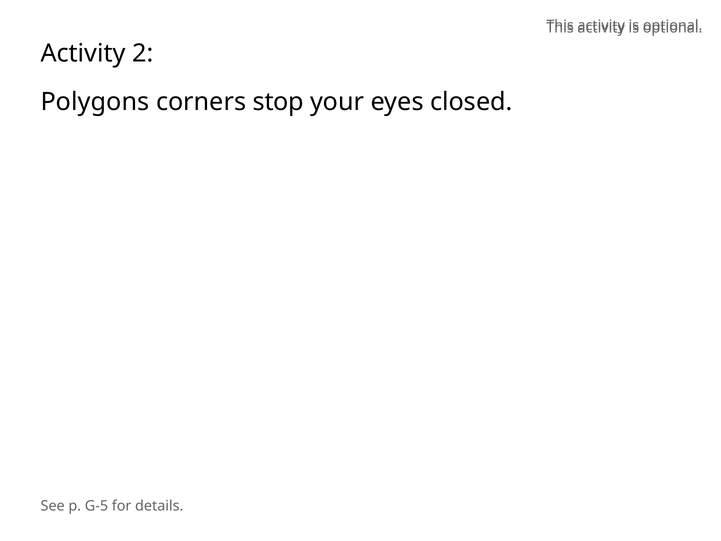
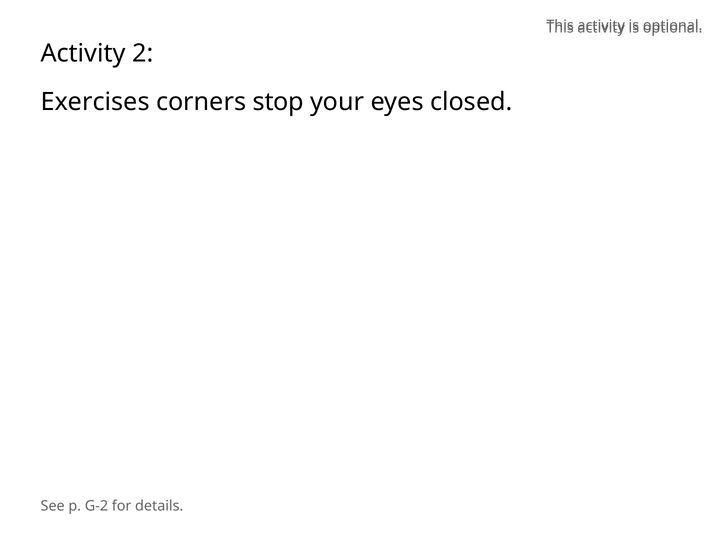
Polygons: Polygons -> Exercises
G-5: G-5 -> G-2
